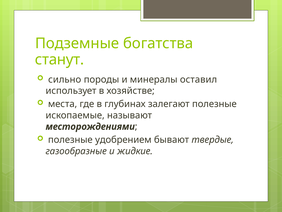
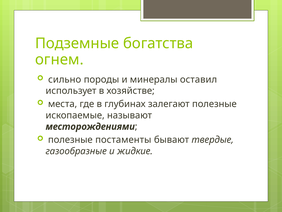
станут: станут -> огнем
удобрением: удобрением -> постаменты
